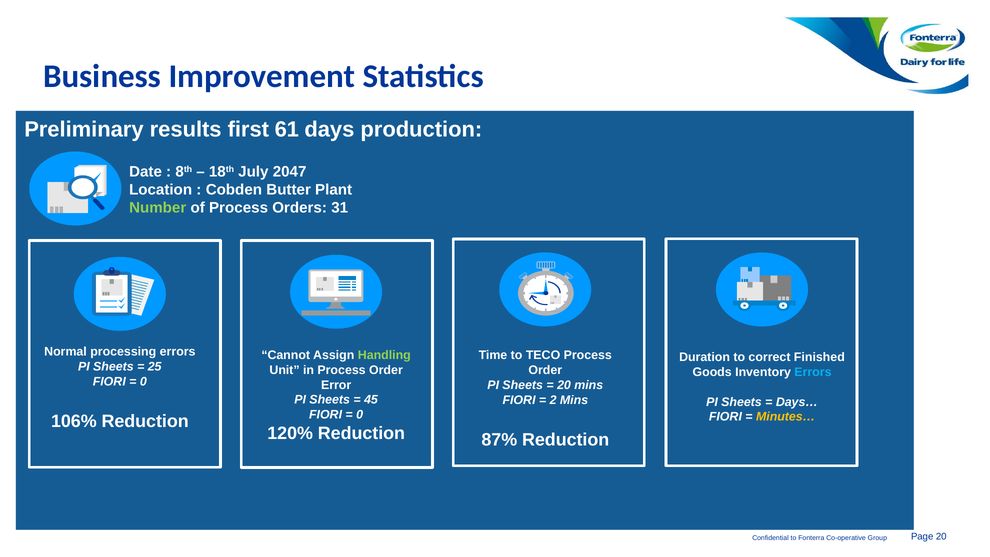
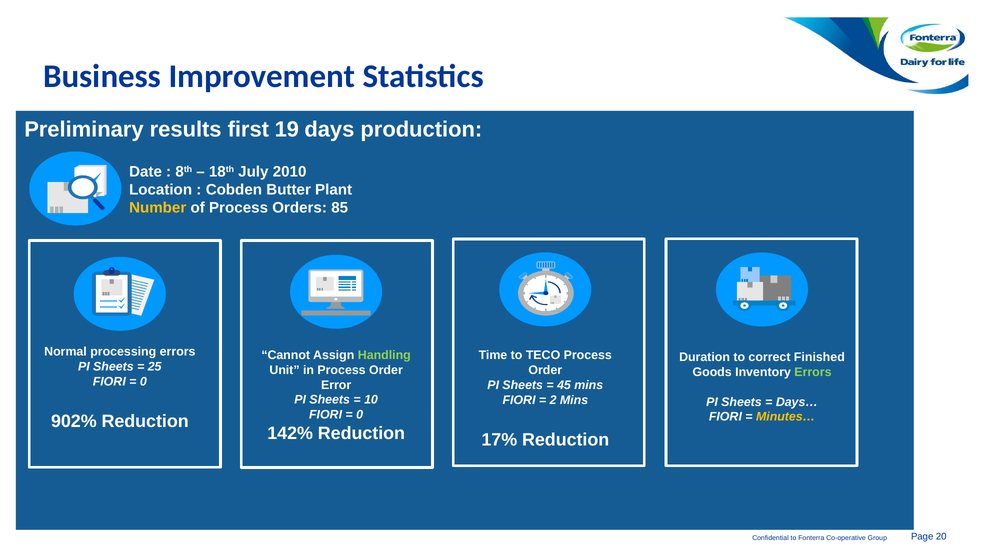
61: 61 -> 19
2047: 2047 -> 2010
Number colour: light green -> yellow
31: 31 -> 85
Errors at (813, 372) colour: light blue -> light green
20 at (564, 385): 20 -> 45
45: 45 -> 10
106%: 106% -> 902%
120%: 120% -> 142%
87%: 87% -> 17%
